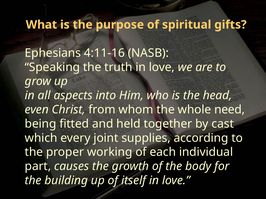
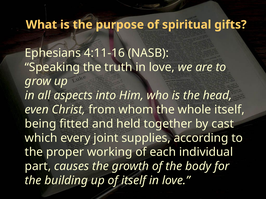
whole need: need -> itself
